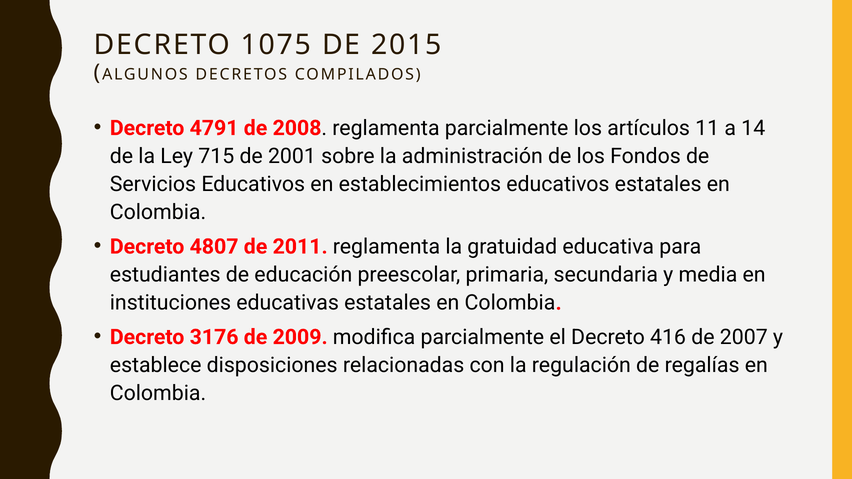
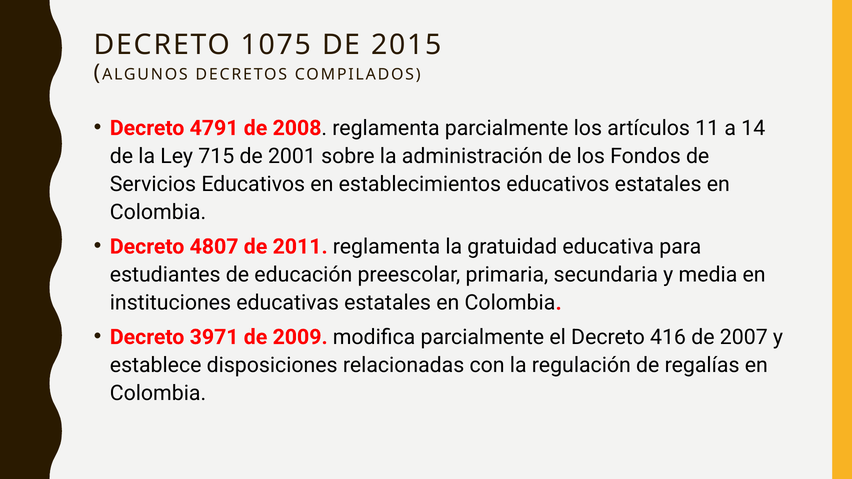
3176: 3176 -> 3971
